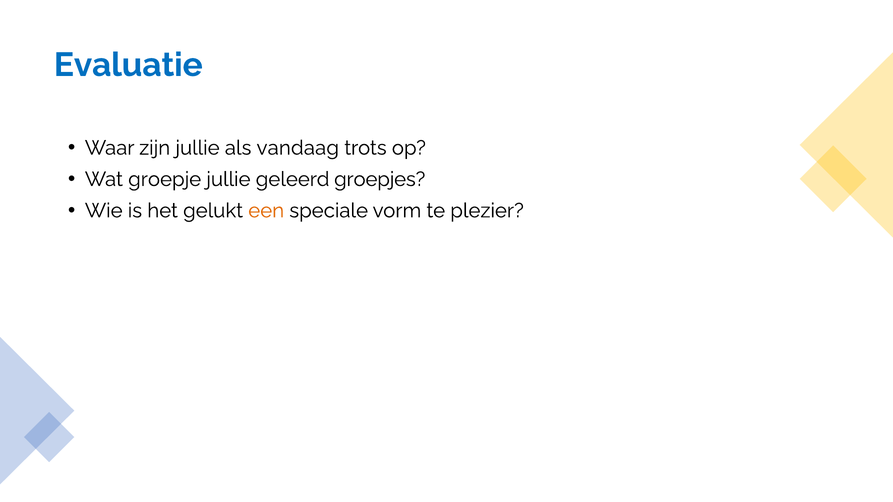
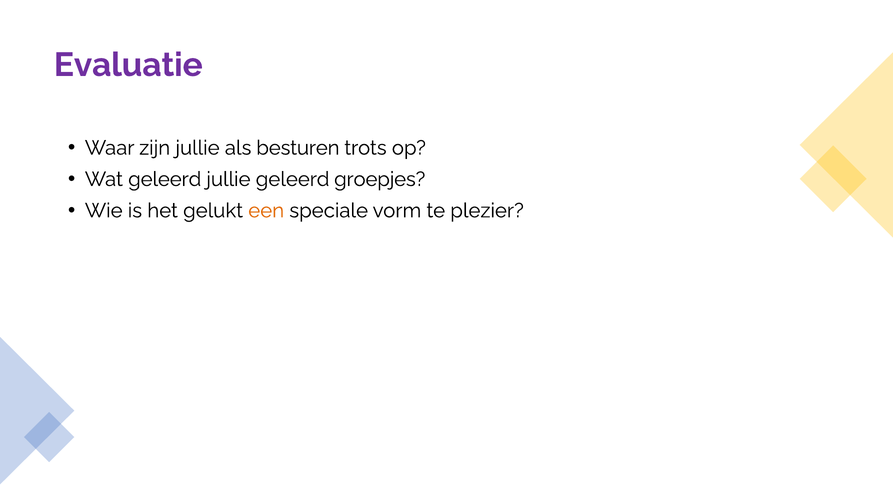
Evaluatie colour: blue -> purple
vandaag: vandaag -> besturen
Wat groepje: groepje -> geleerd
